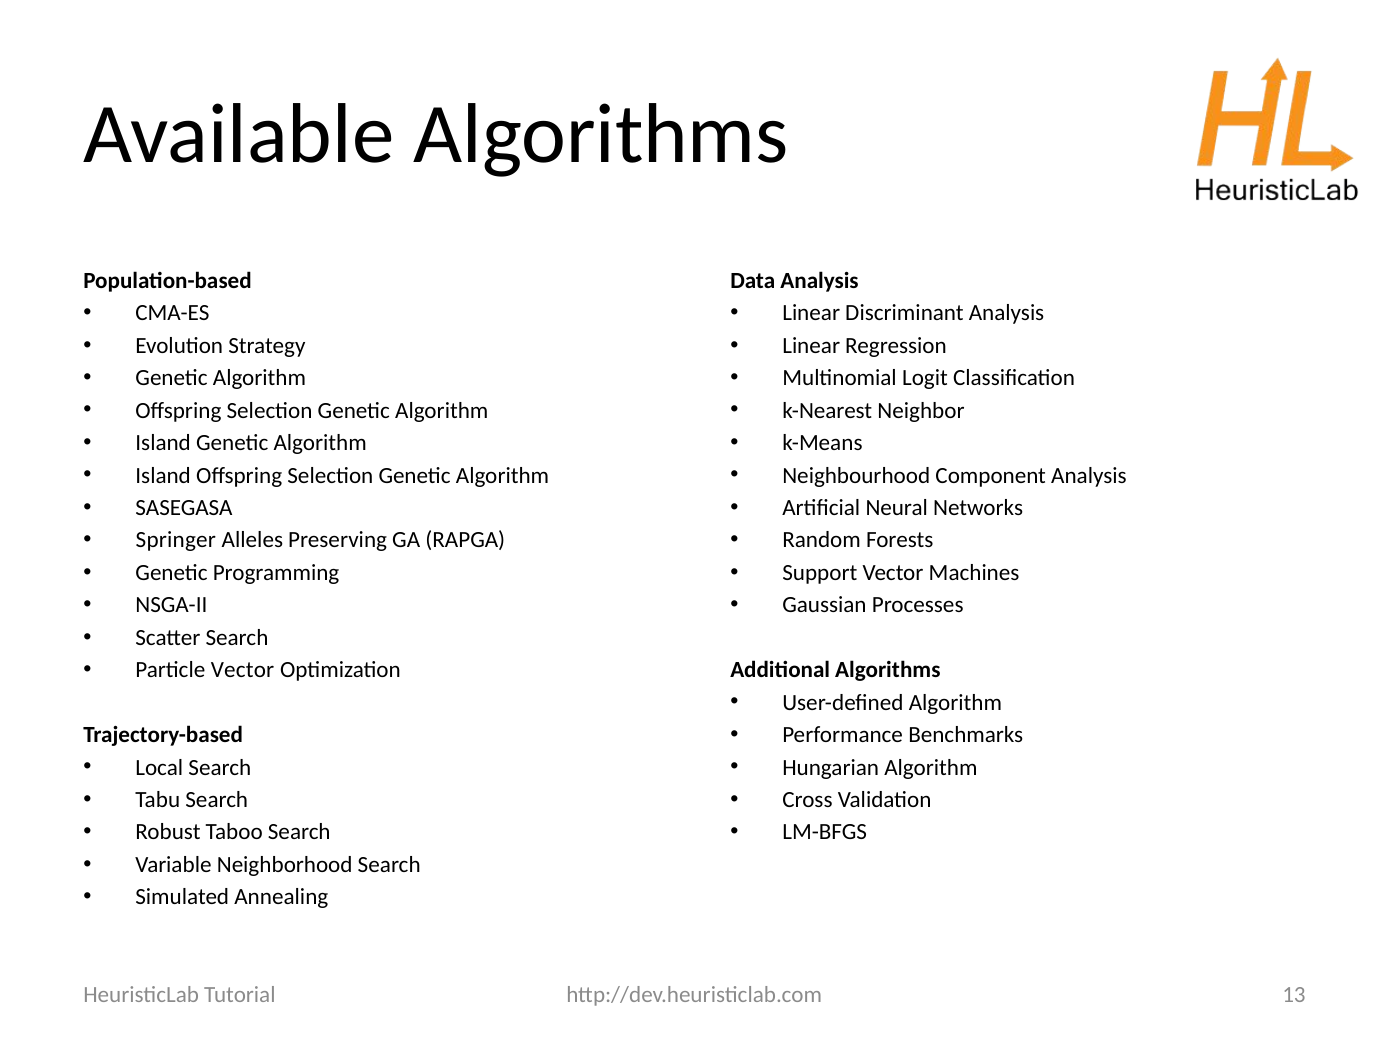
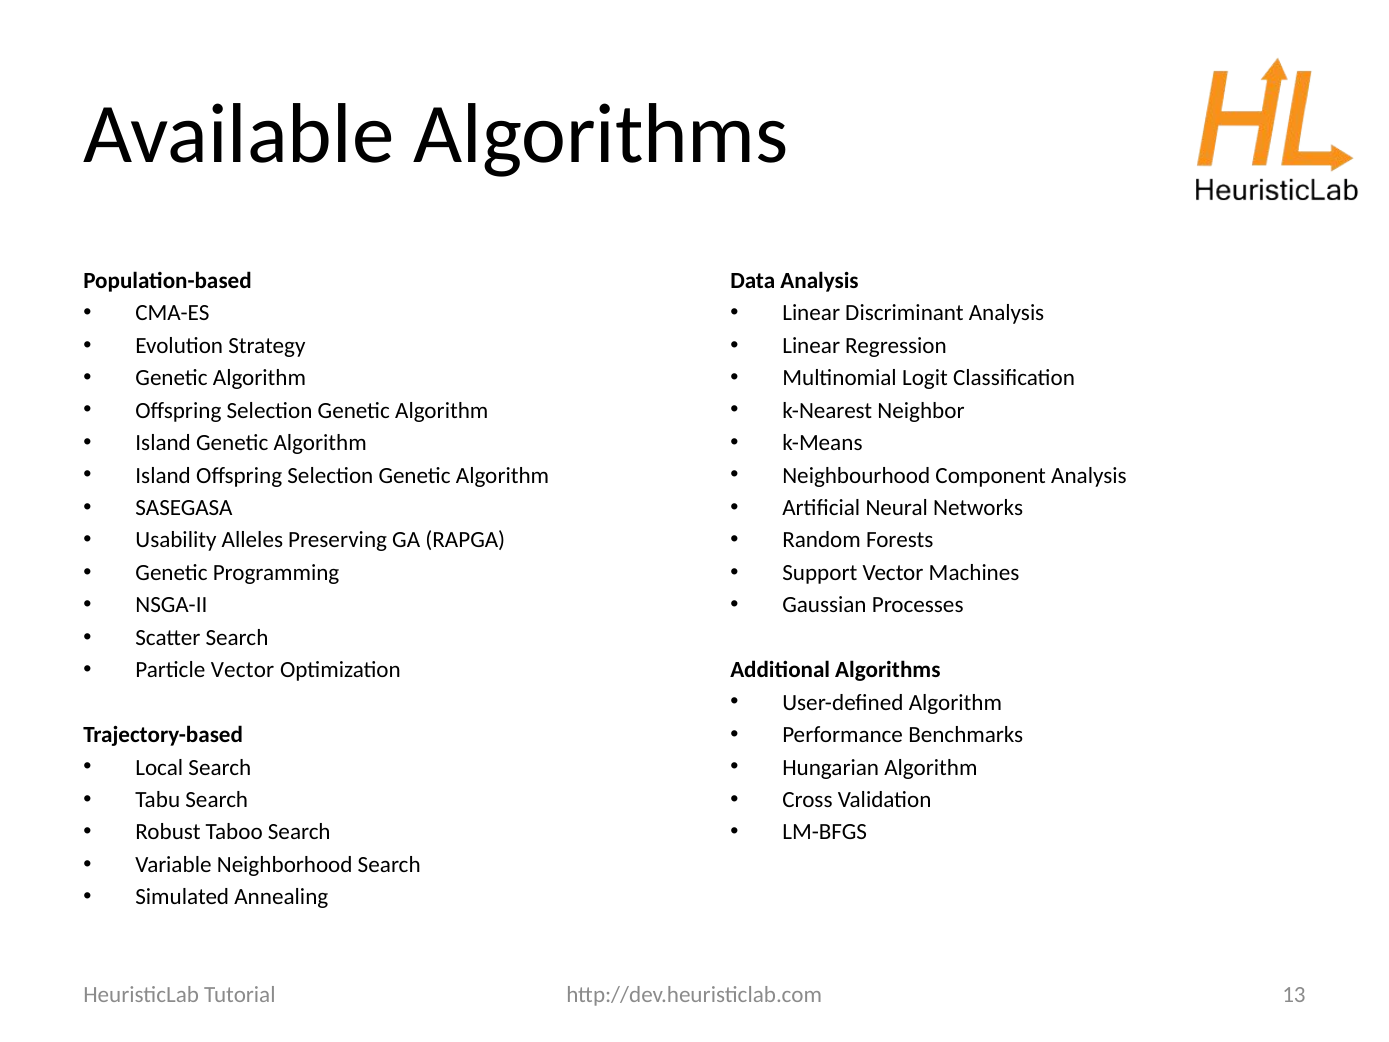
Springer: Springer -> Usability
